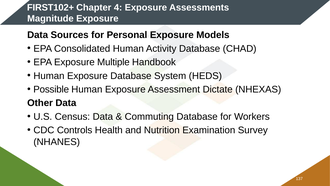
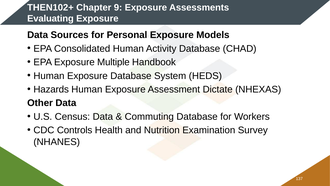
FIRST102+: FIRST102+ -> THEN102+
4: 4 -> 9
Magnitude: Magnitude -> Evaluating
Possible: Possible -> Hazards
